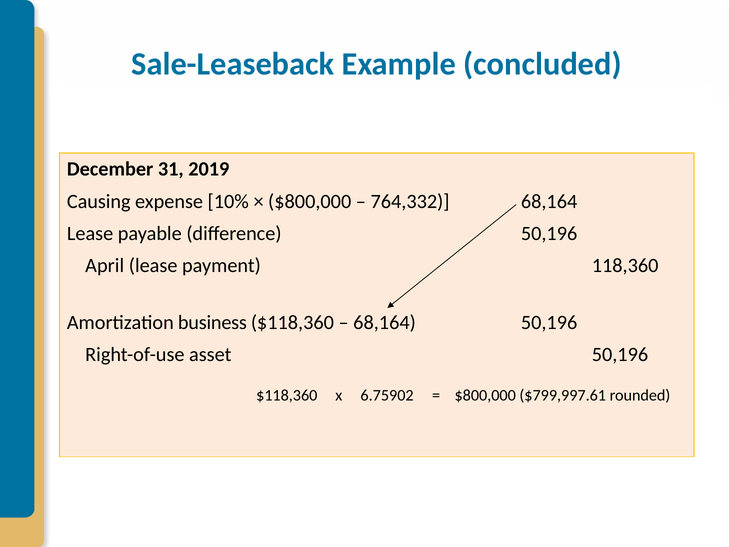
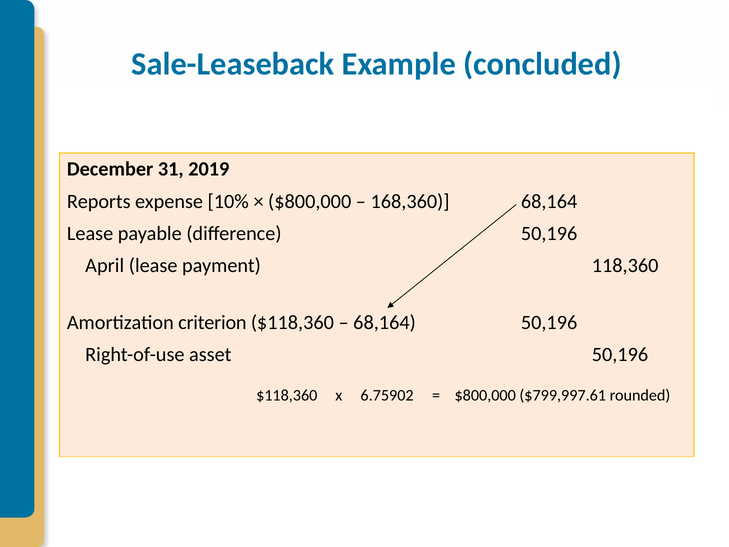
Causing: Causing -> Reports
764,332: 764,332 -> 168,360
business: business -> criterion
